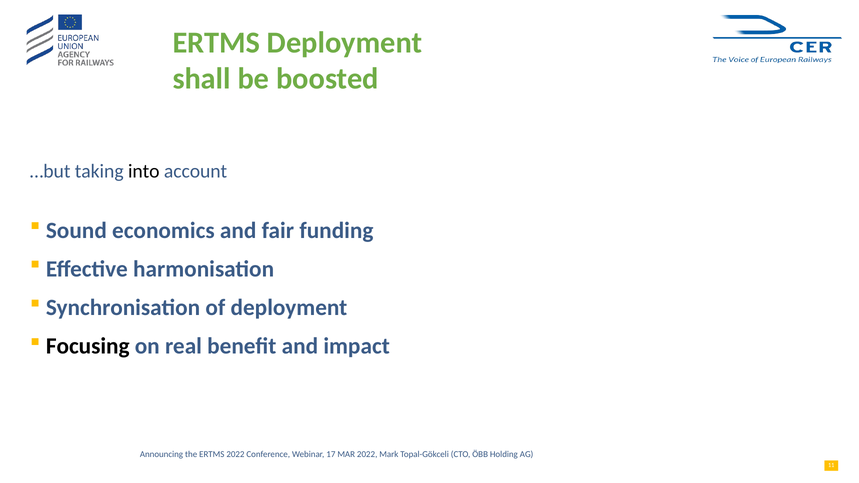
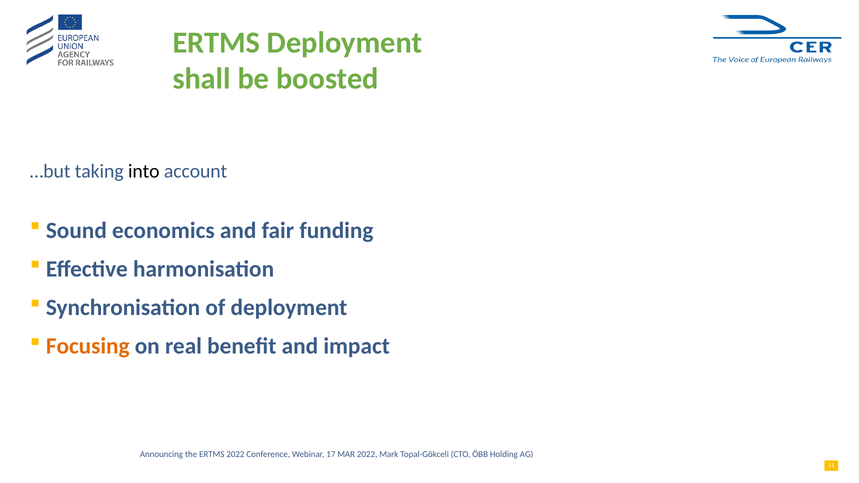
Focusing colour: black -> orange
